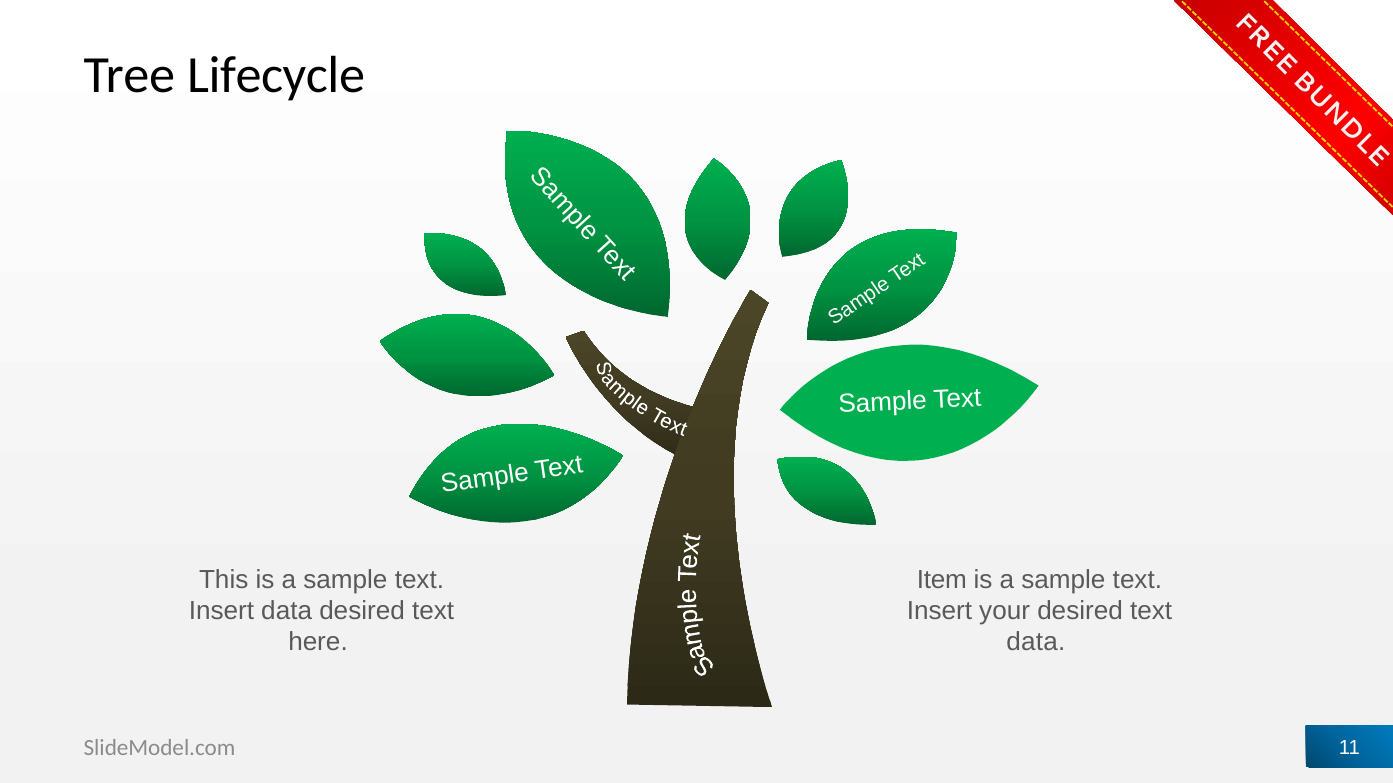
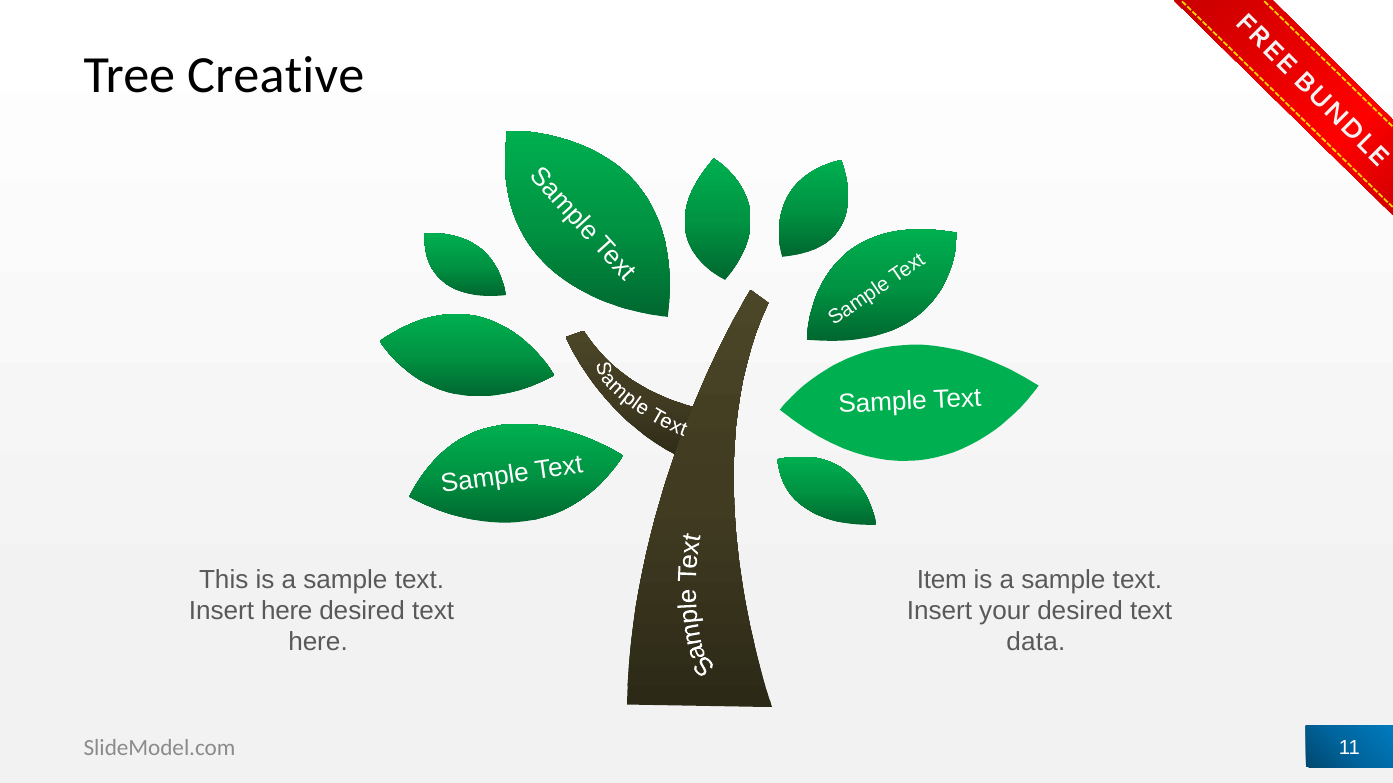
Lifecycle: Lifecycle -> Creative
Insert data: data -> here
